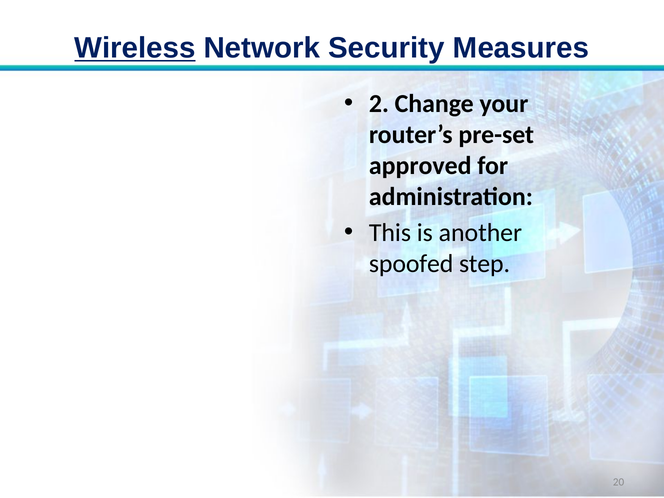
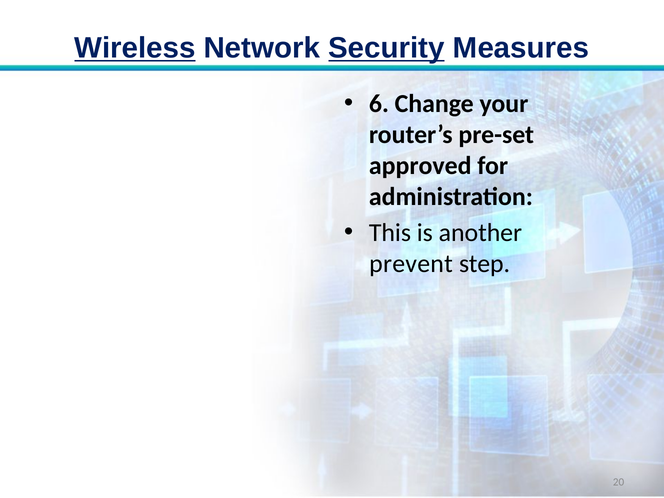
Security underline: none -> present
2: 2 -> 6
spoofed: spoofed -> prevent
